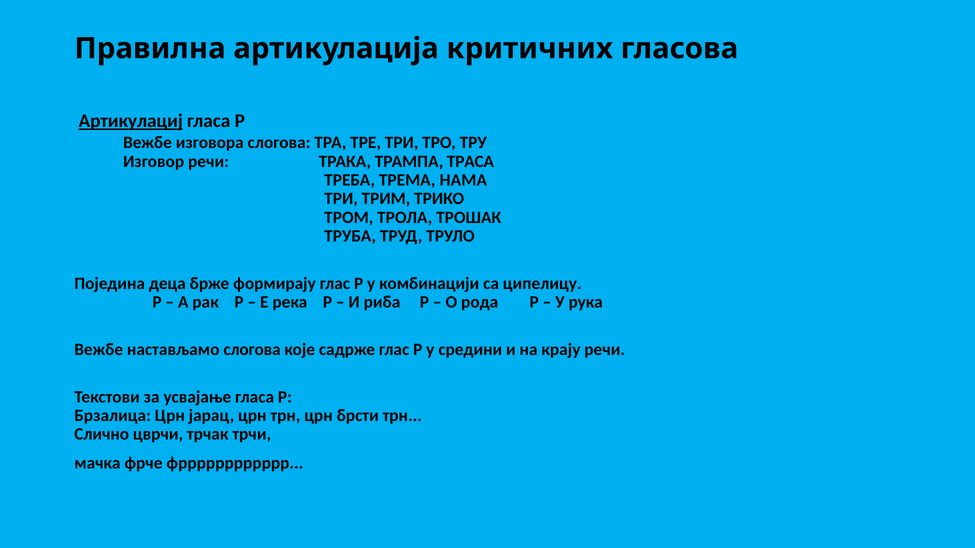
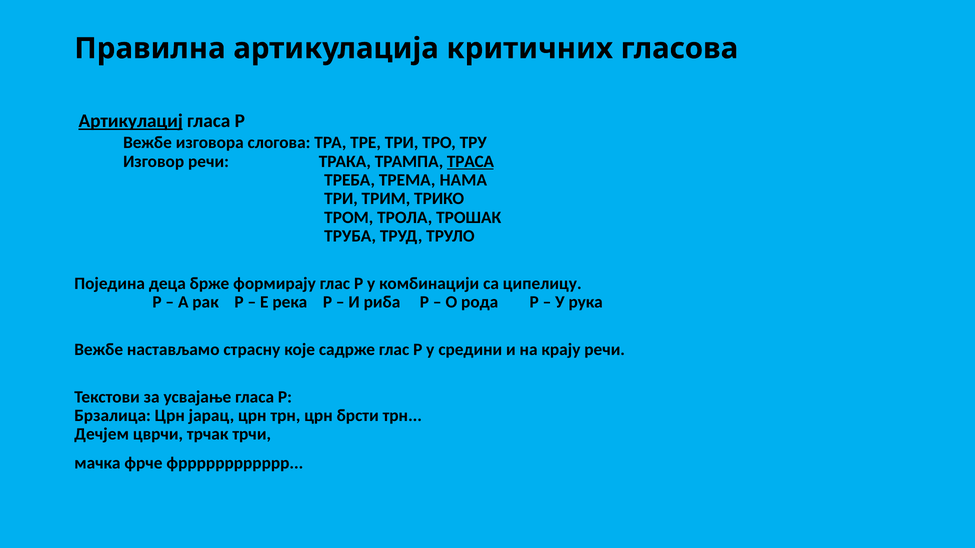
ТРАСА underline: none -> present
настављамо слогова: слогова -> страсну
Слично: Слично -> Дечјем
